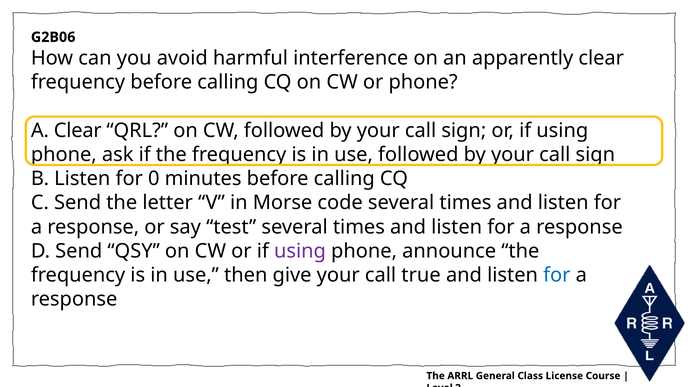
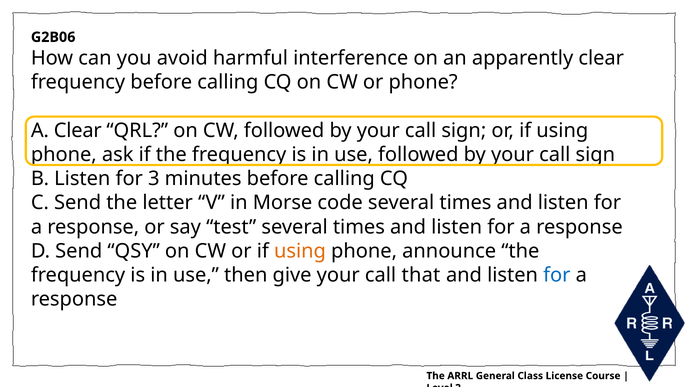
0: 0 -> 3
using at (300, 251) colour: purple -> orange
true: true -> that
